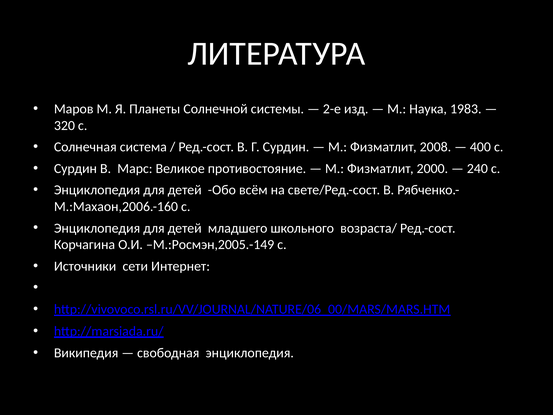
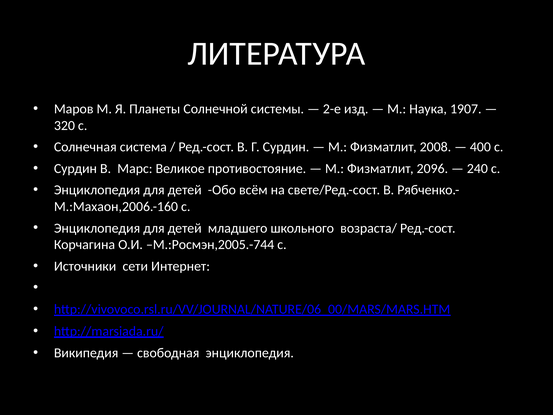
1983: 1983 -> 1907
2000: 2000 -> 2096
М.:Росмэн,2005.-149: М.:Росмэн,2005.-149 -> М.:Росмэн,2005.-744
